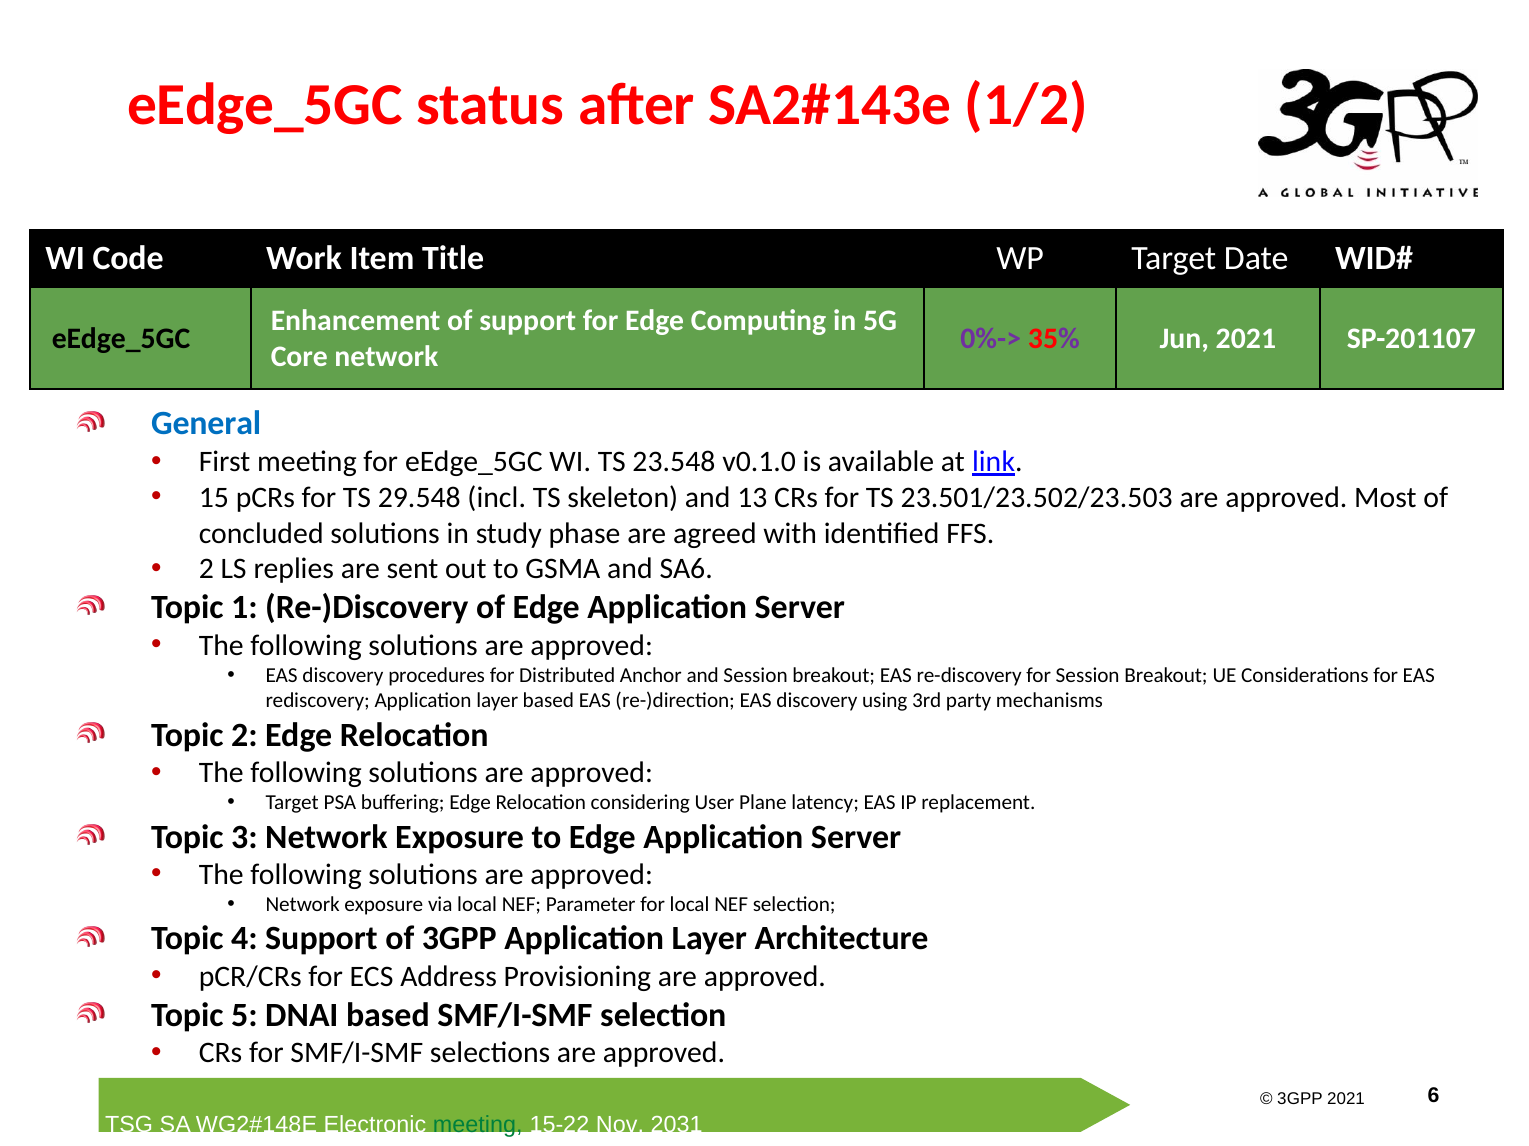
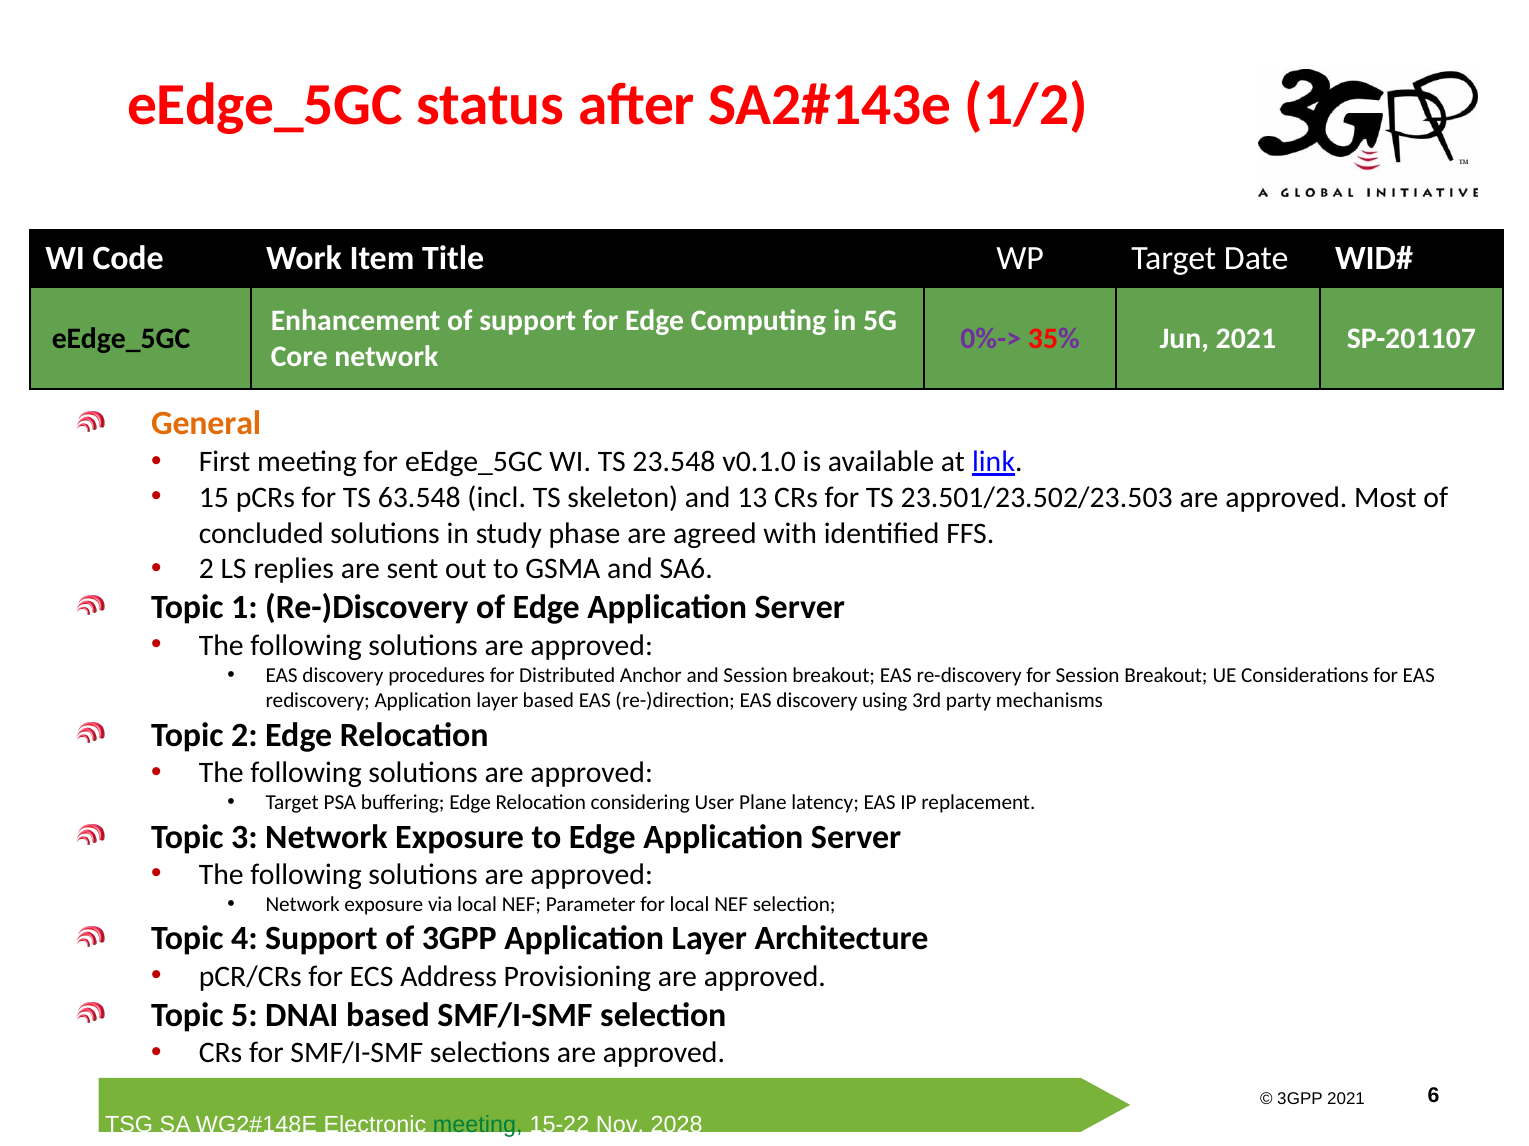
General colour: blue -> orange
29.548: 29.548 -> 63.548
2031: 2031 -> 2028
